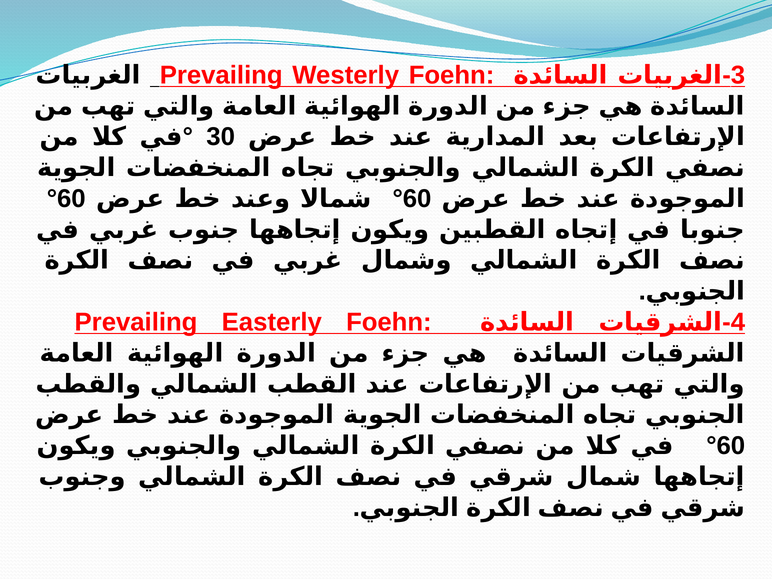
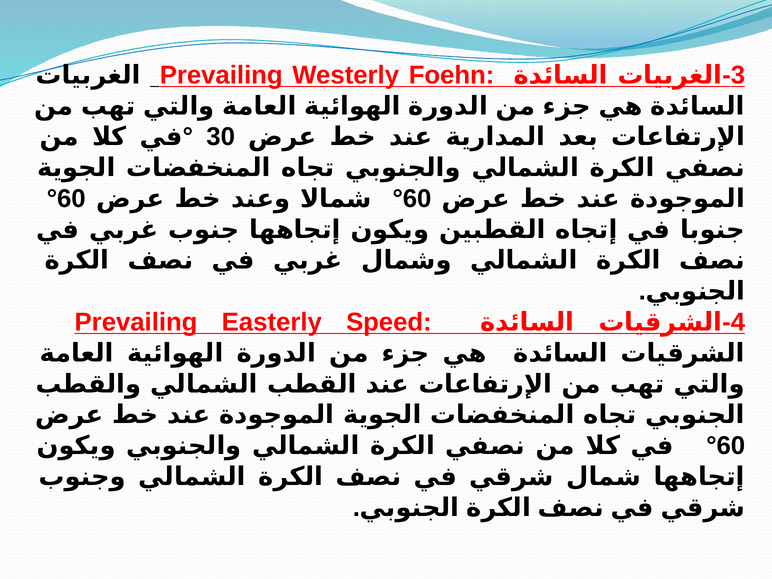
Easterly Foehn: Foehn -> Speed
